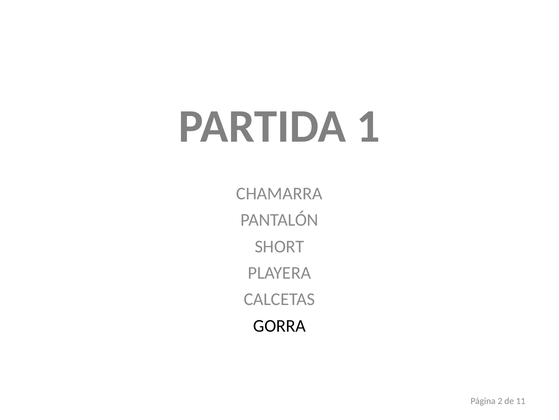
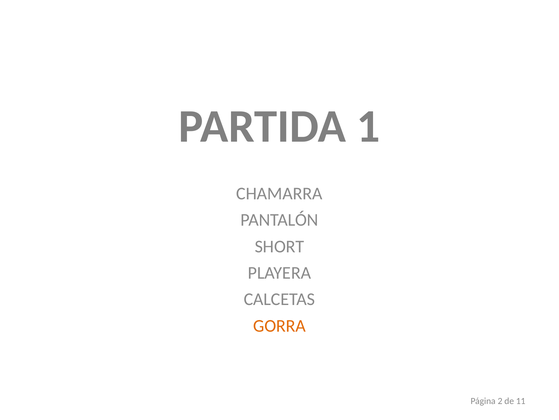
GORRA colour: black -> orange
